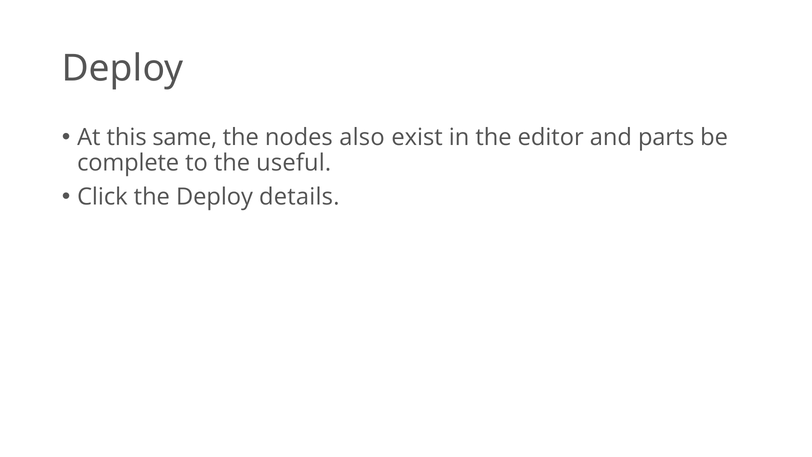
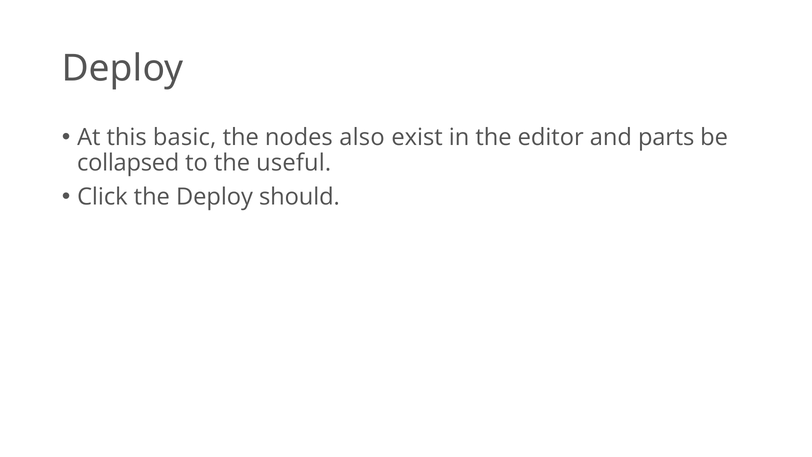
same: same -> basic
complete: complete -> collapsed
details: details -> should
